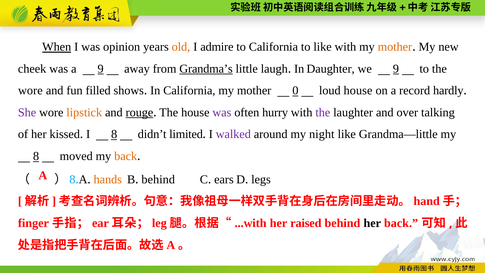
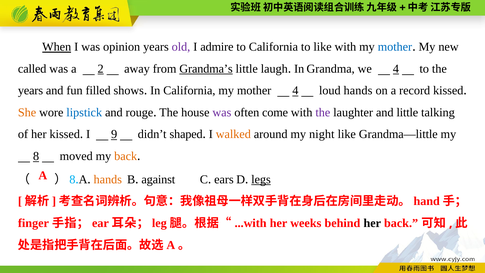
old colour: orange -> purple
mother at (395, 47) colour: orange -> blue
cheek: cheek -> called
a 9: 9 -> 2
Daughter: Daughter -> Grandma
we 9: 9 -> 4
wore at (30, 91): wore -> years
mother 0: 0 -> 4
loud house: house -> hands
record hardly: hardly -> kissed
She colour: purple -> orange
lipstick colour: orange -> blue
rouge underline: present -> none
hurry: hurry -> come
and over: over -> little
I 8: 8 -> 9
limited: limited -> shaped
walked colour: purple -> orange
behind at (158, 179): behind -> against
legs underline: none -> present
raised: raised -> weeks
